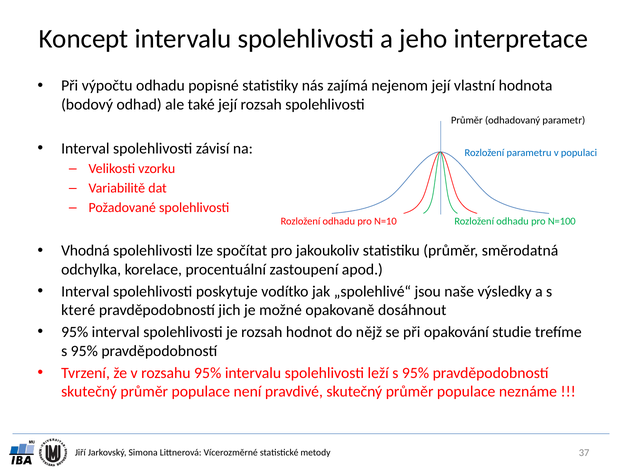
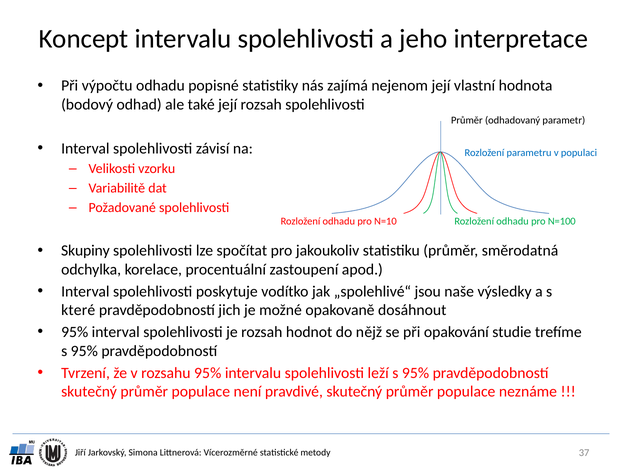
Vhodná: Vhodná -> Skupiny
